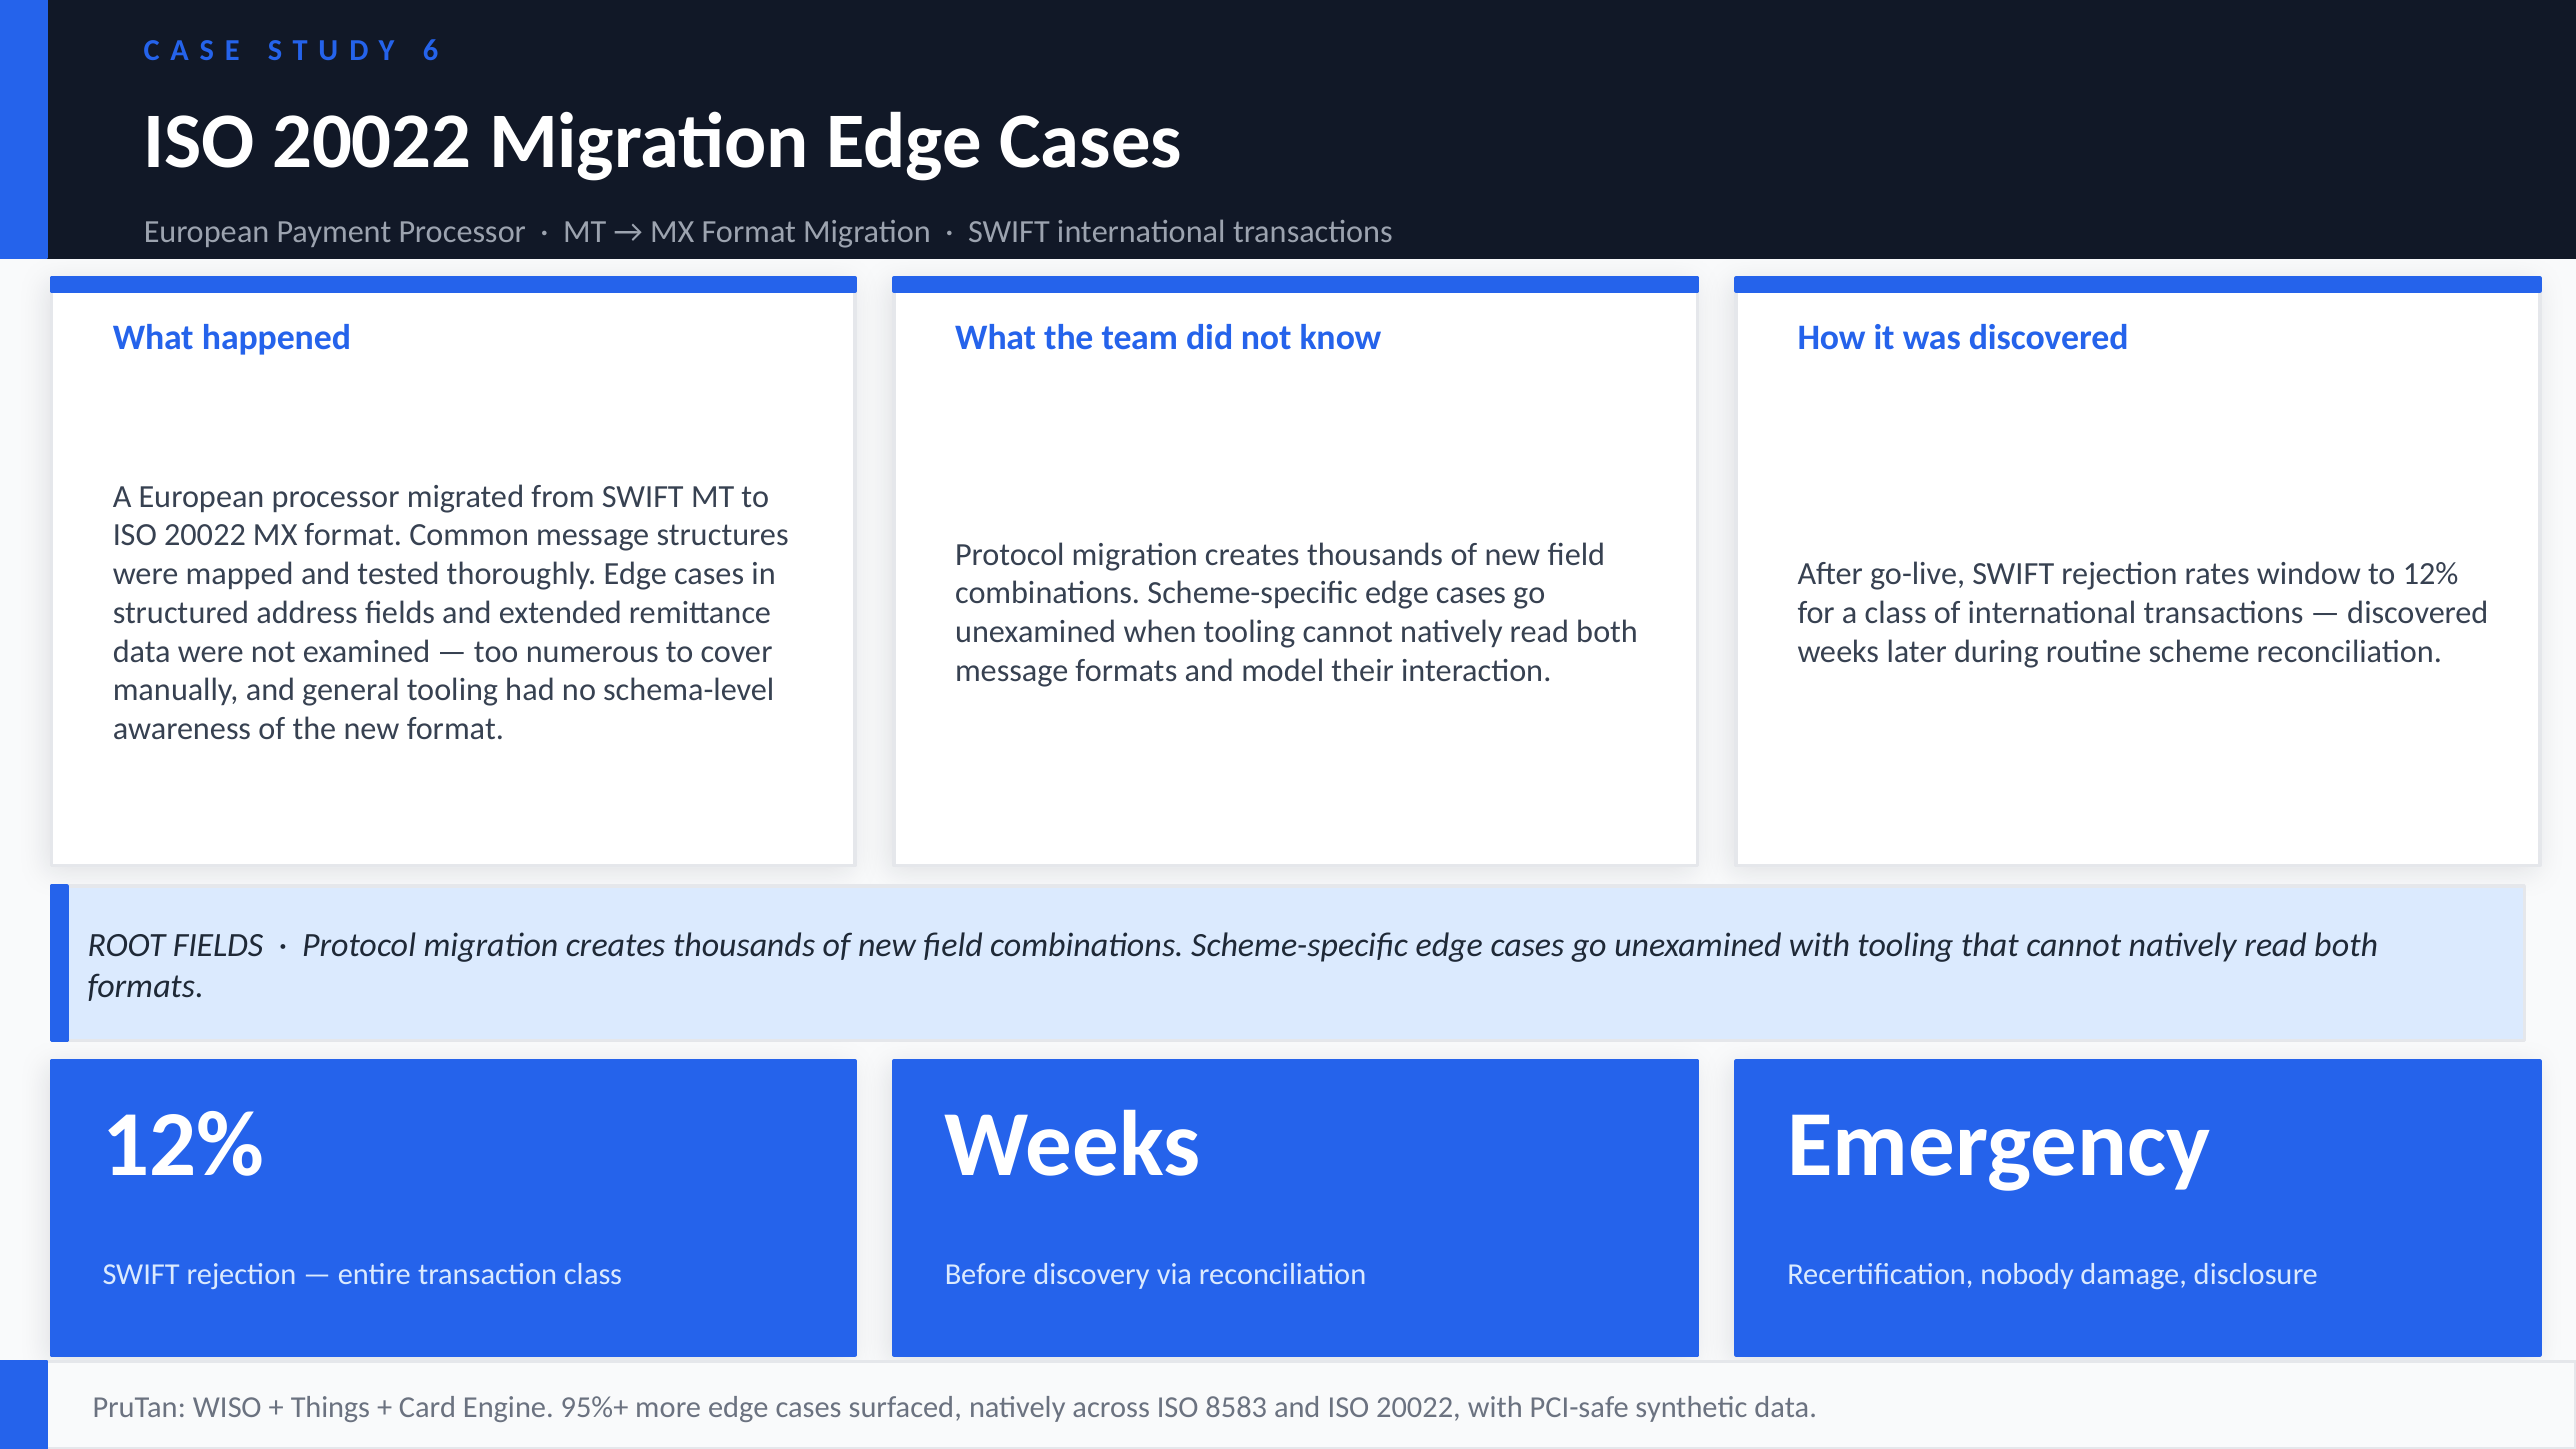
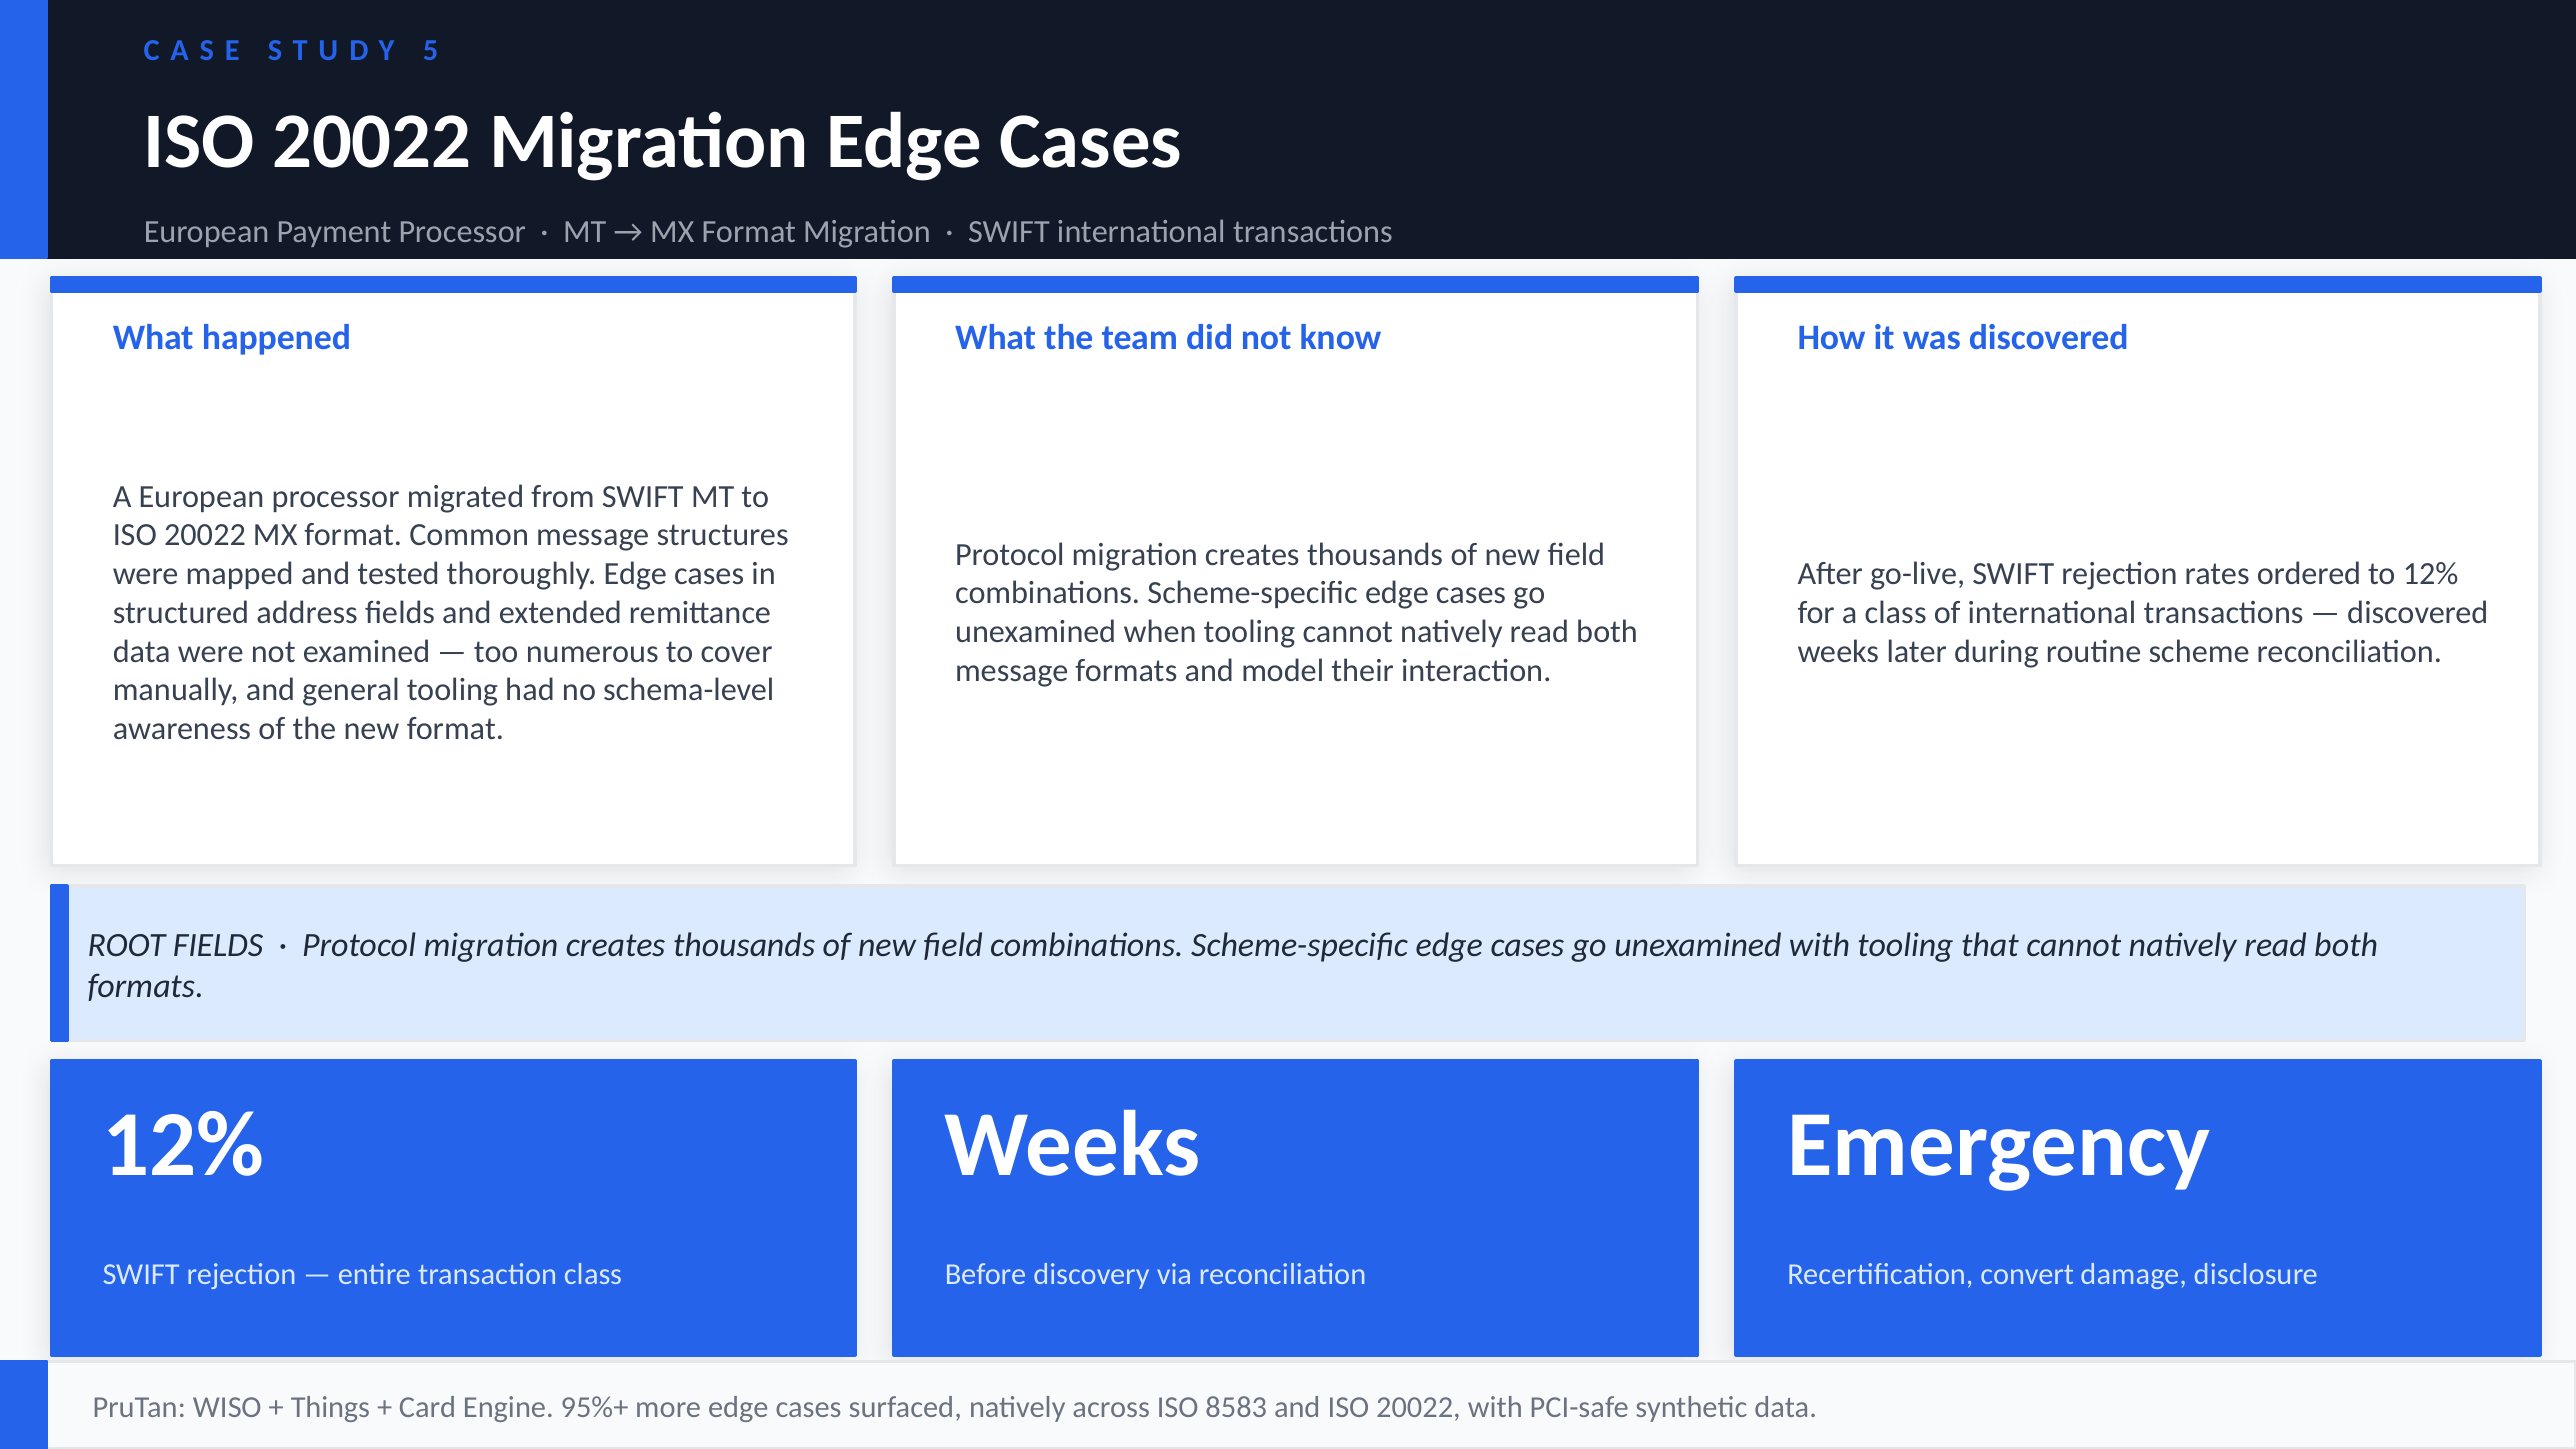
6: 6 -> 5
window: window -> ordered
nobody: nobody -> convert
